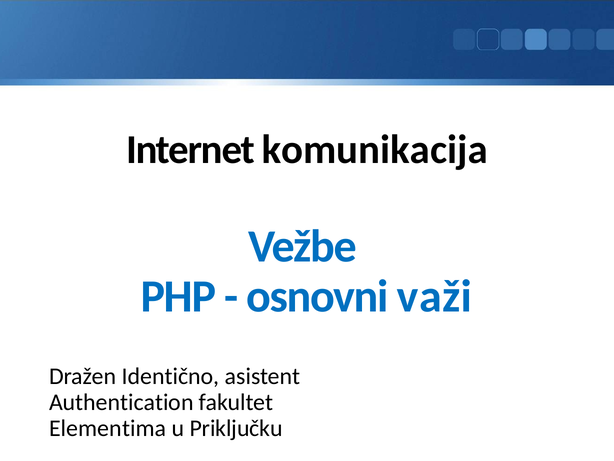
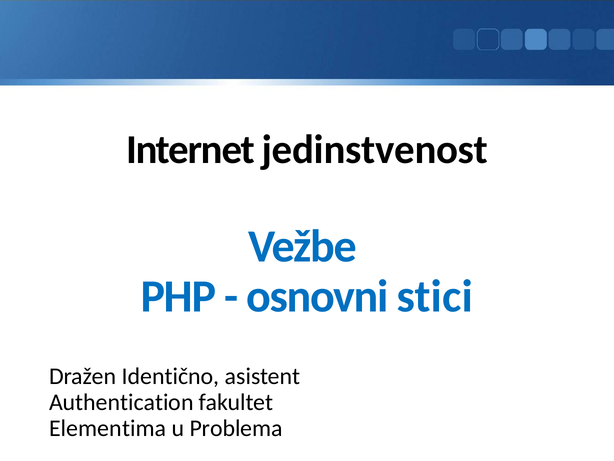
komunikacija: komunikacija -> jedinstvenost
važi: važi -> stici
Priključku: Priključku -> Problema
